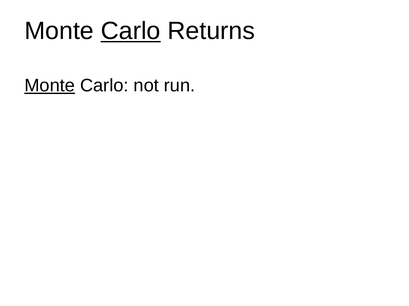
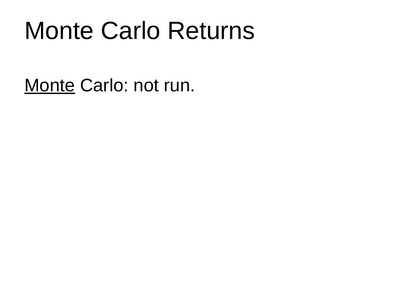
Carlo at (131, 31) underline: present -> none
